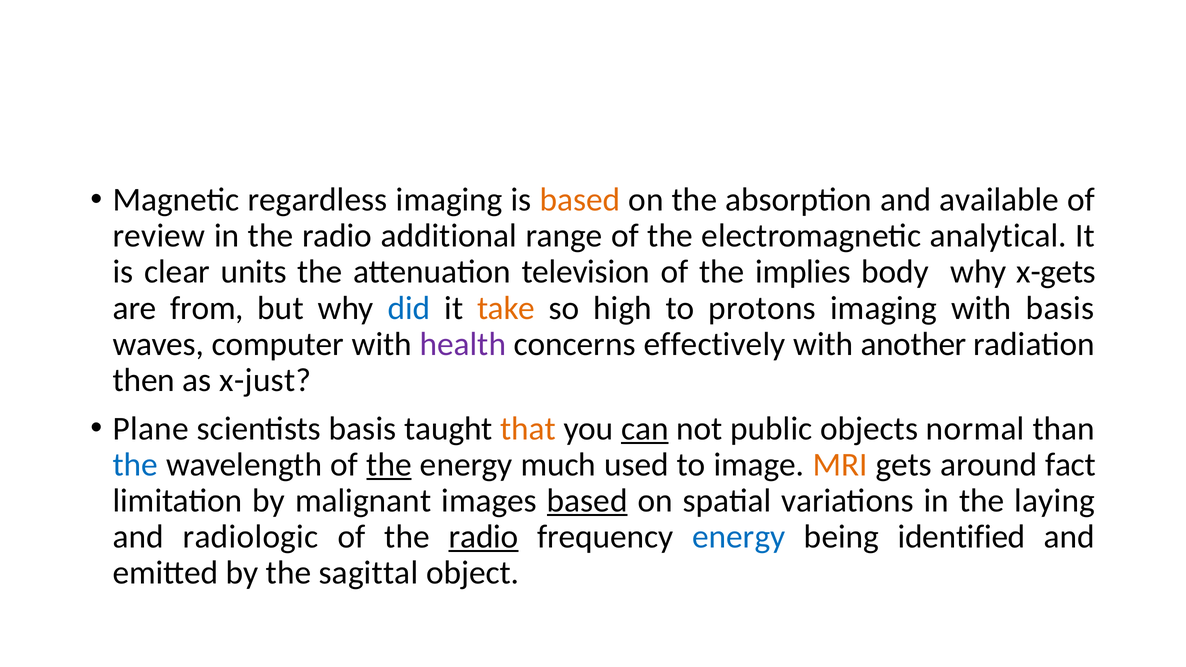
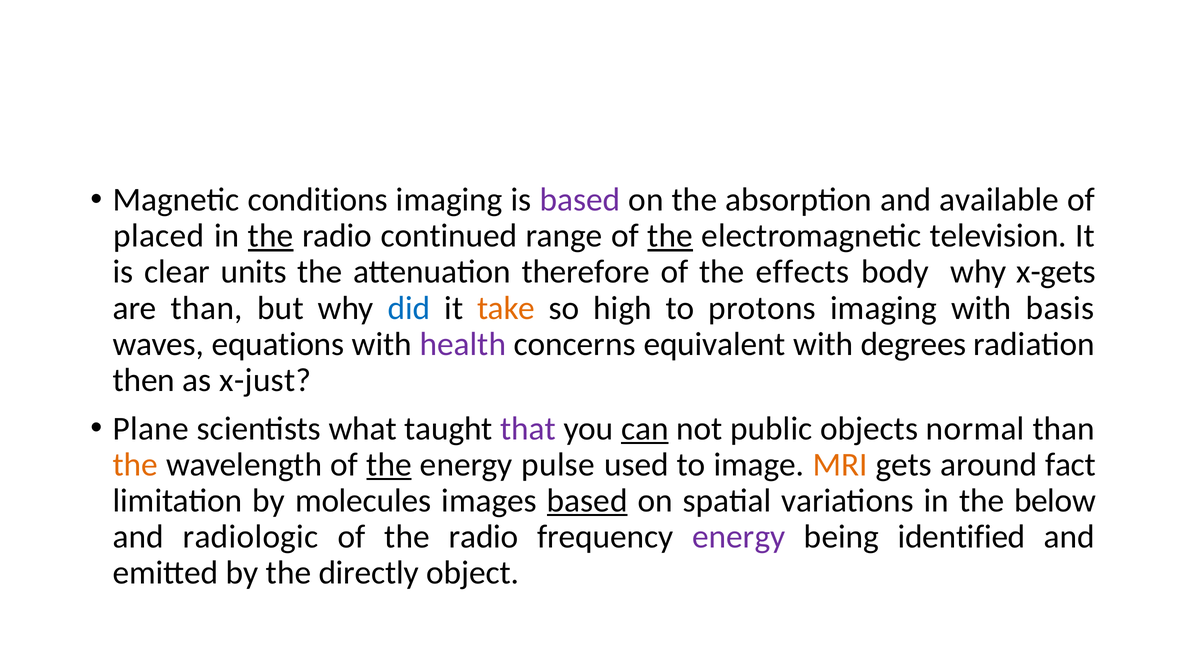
regardless: regardless -> conditions
based at (580, 200) colour: orange -> purple
review: review -> placed
the at (271, 236) underline: none -> present
additional: additional -> continued
the at (670, 236) underline: none -> present
analytical: analytical -> television
television: television -> therefore
implies: implies -> effects
are from: from -> than
computer: computer -> equations
effectively: effectively -> equivalent
another: another -> degrees
scientists basis: basis -> what
that colour: orange -> purple
the at (135, 465) colour: blue -> orange
much: much -> pulse
malignant: malignant -> molecules
laying: laying -> below
radio at (484, 537) underline: present -> none
energy at (739, 537) colour: blue -> purple
sagittal: sagittal -> directly
